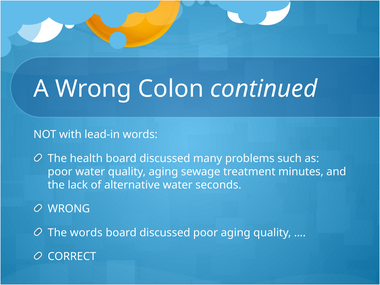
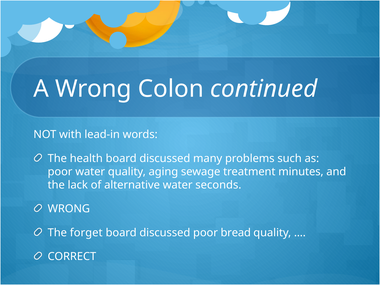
The words: words -> forget
poor aging: aging -> bread
